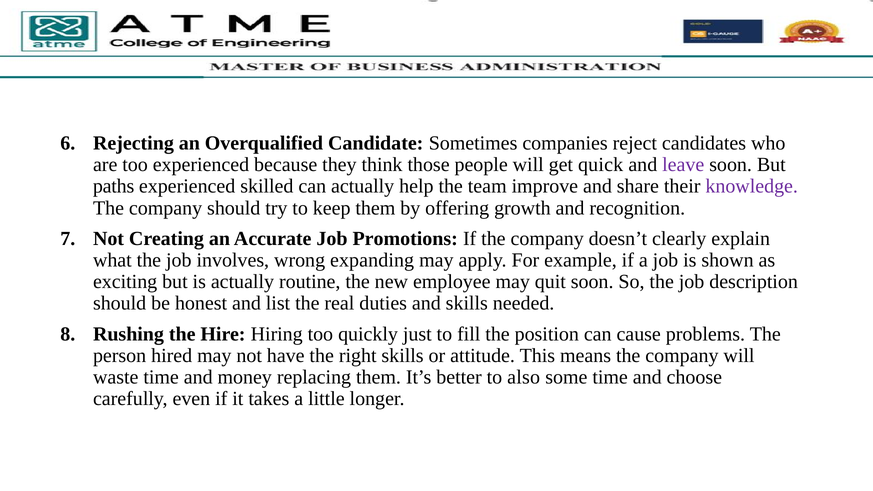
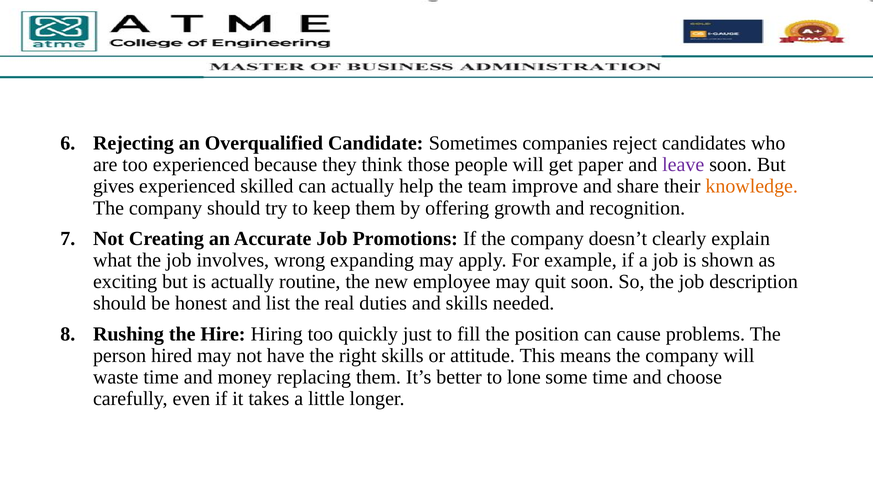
quick: quick -> paper
paths: paths -> gives
knowledge colour: purple -> orange
also: also -> lone
